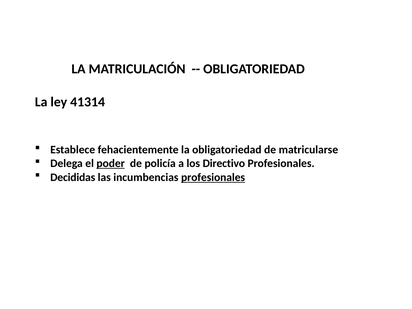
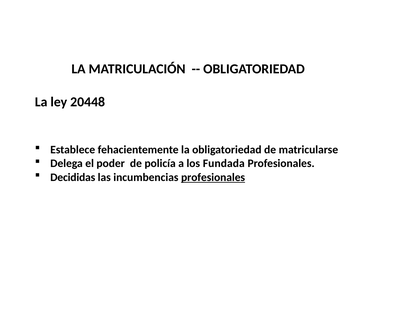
41314: 41314 -> 20448
poder underline: present -> none
Directivo: Directivo -> Fundada
